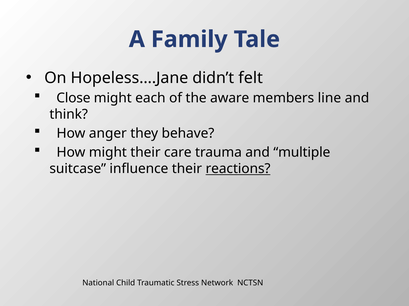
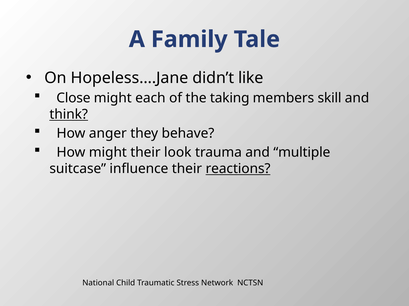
felt: felt -> like
aware: aware -> taking
line: line -> skill
think underline: none -> present
care: care -> look
